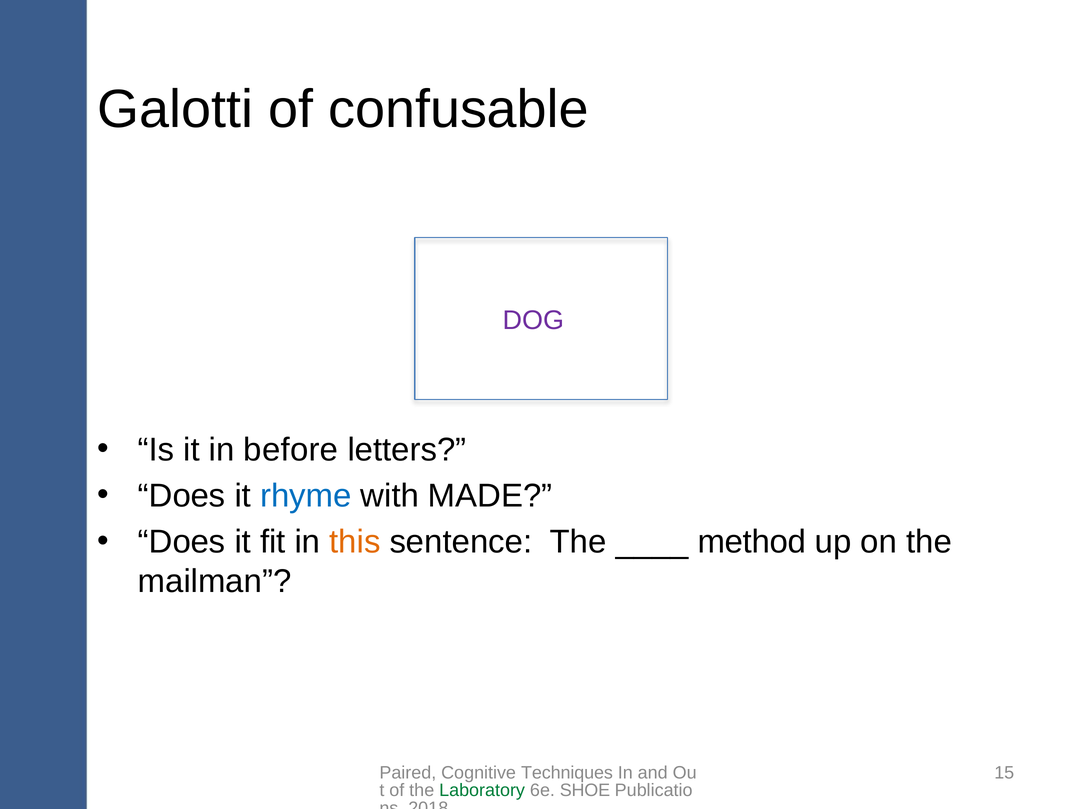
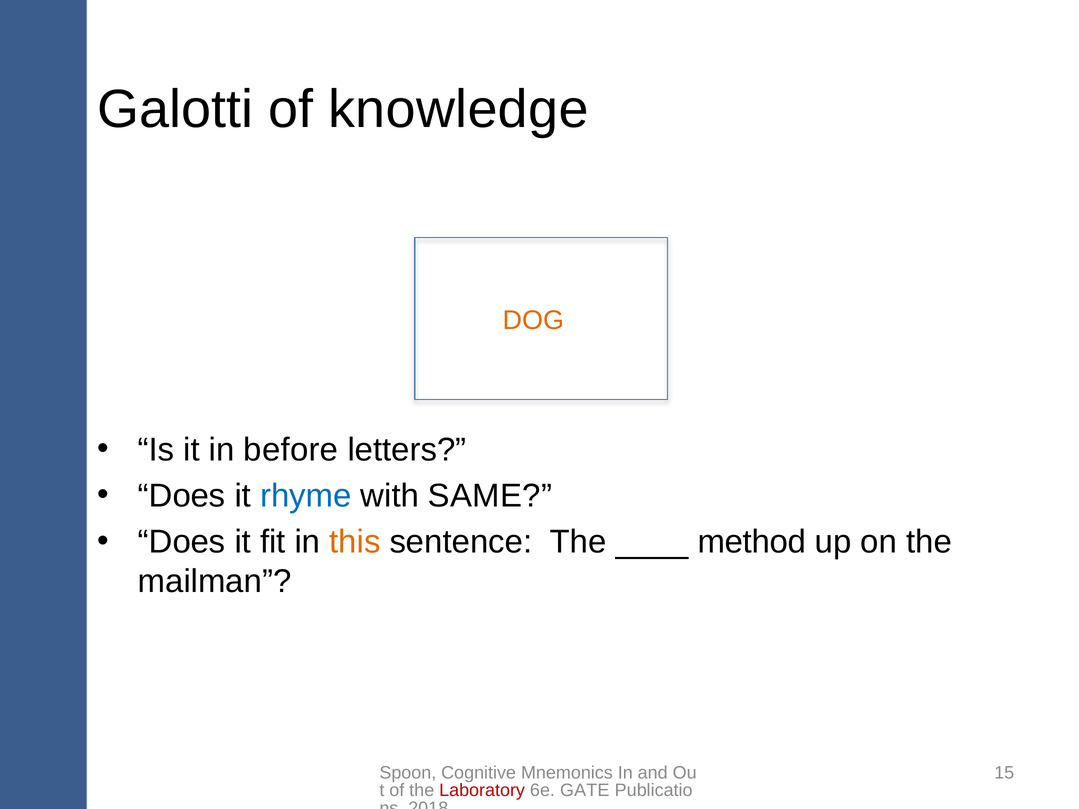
confusable: confusable -> knowledge
DOG colour: purple -> orange
MADE: MADE -> SAME
Paired: Paired -> Spoon
Techniques: Techniques -> Mnemonics
Laboratory colour: green -> red
SHOE: SHOE -> GATE
